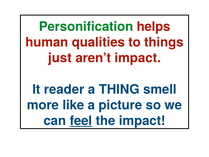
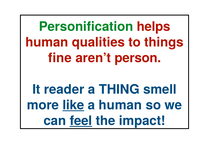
just: just -> fine
aren’t impact: impact -> person
like underline: none -> present
a picture: picture -> human
